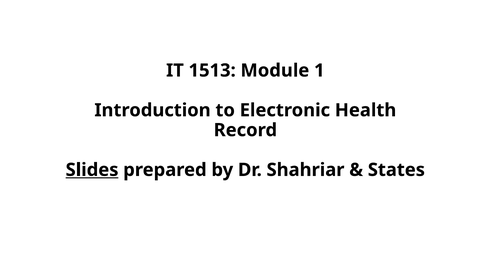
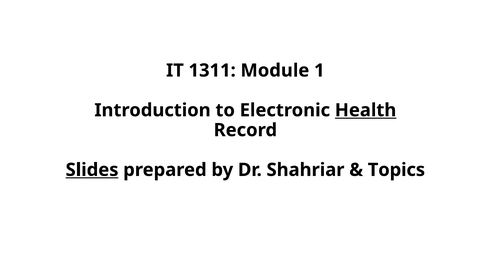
1513: 1513 -> 1311
Health underline: none -> present
States: States -> Topics
